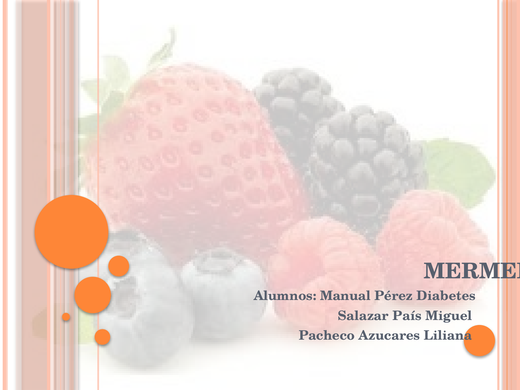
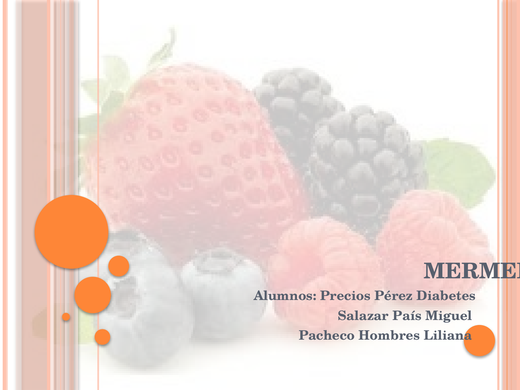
Manual: Manual -> Precios
Azucares: Azucares -> Hombres
